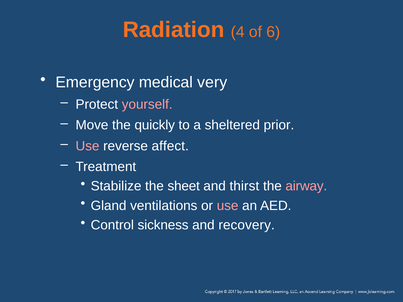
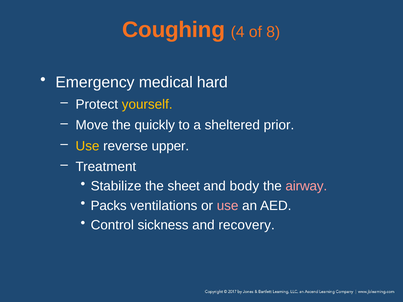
Radiation: Radiation -> Coughing
6: 6 -> 8
very: very -> hard
yourself colour: pink -> yellow
Use at (88, 146) colour: pink -> yellow
affect: affect -> upper
thirst: thirst -> body
Gland: Gland -> Packs
